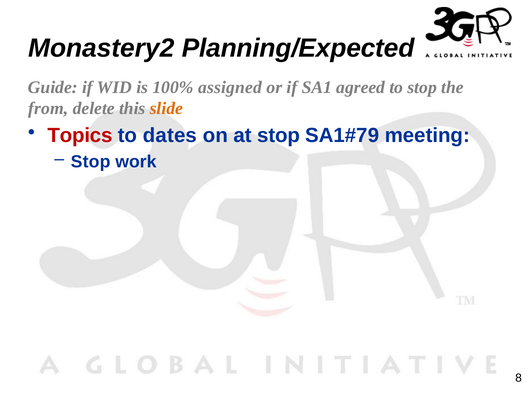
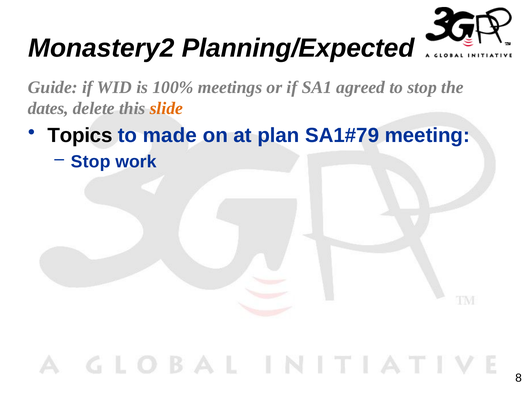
assigned: assigned -> meetings
from: from -> dates
Topics colour: red -> black
dates: dates -> made
at stop: stop -> plan
